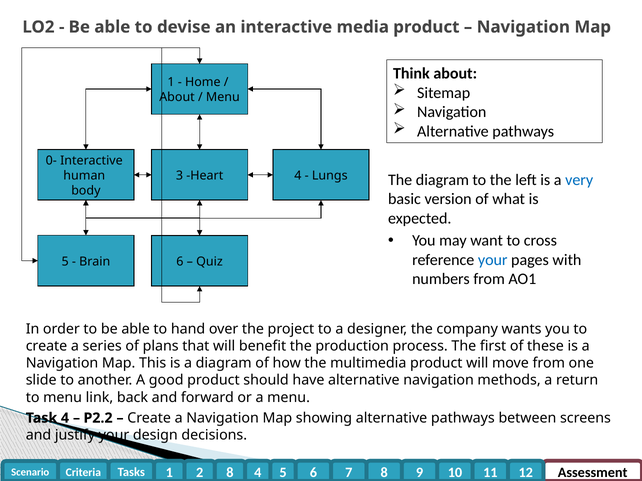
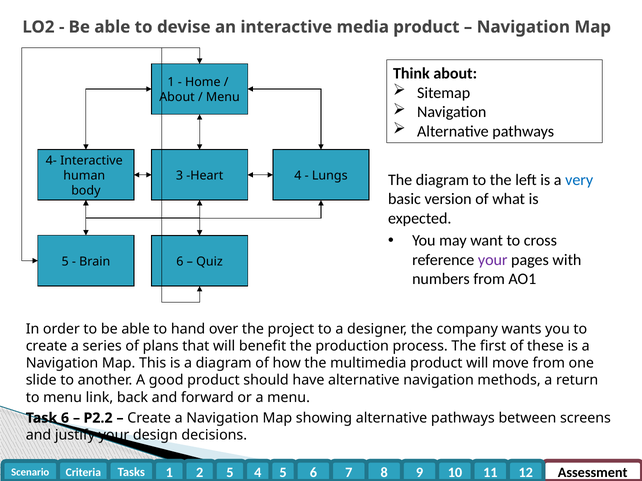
0-: 0- -> 4-
your at (493, 260) colour: blue -> purple
Task 4: 4 -> 6
2 8: 8 -> 5
